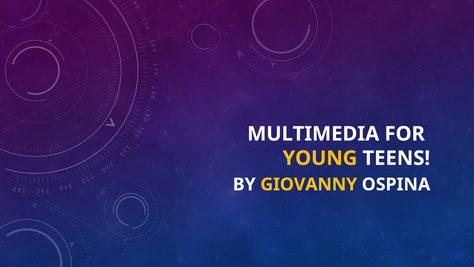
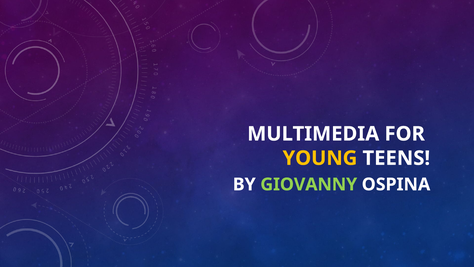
GIOVANNY colour: yellow -> light green
